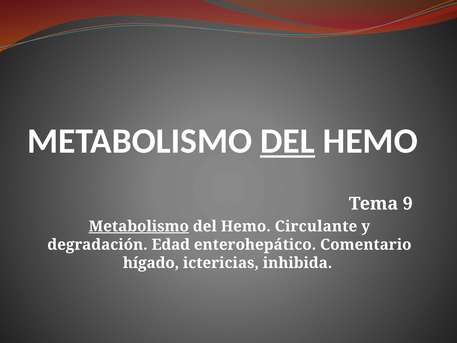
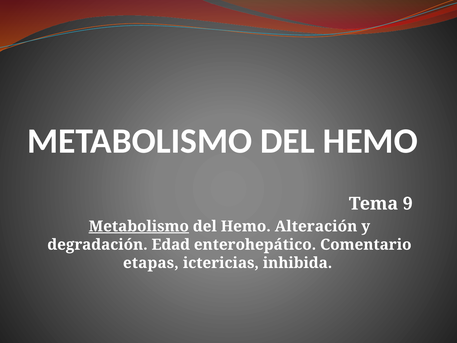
DEL at (288, 141) underline: present -> none
Circulante: Circulante -> Alteración
hígado: hígado -> etapas
